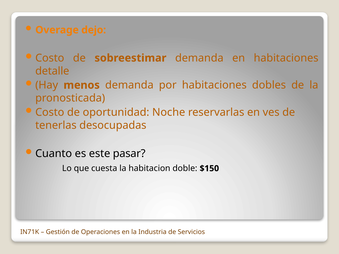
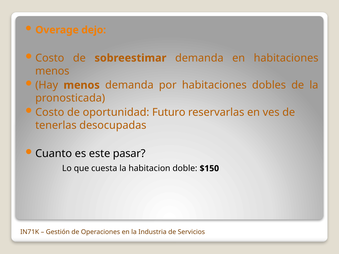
detalle at (52, 71): detalle -> menos
Noche: Noche -> Futuro
